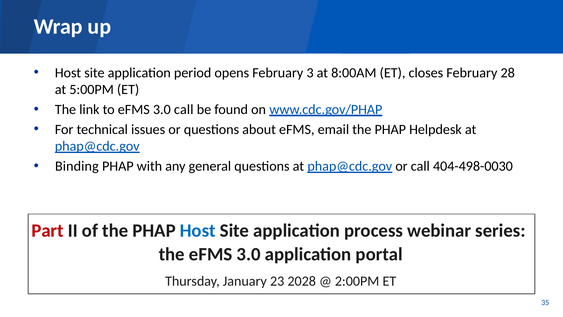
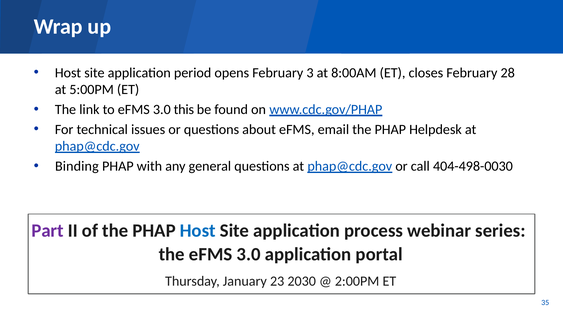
3.0 call: call -> this
Part colour: red -> purple
2028: 2028 -> 2030
